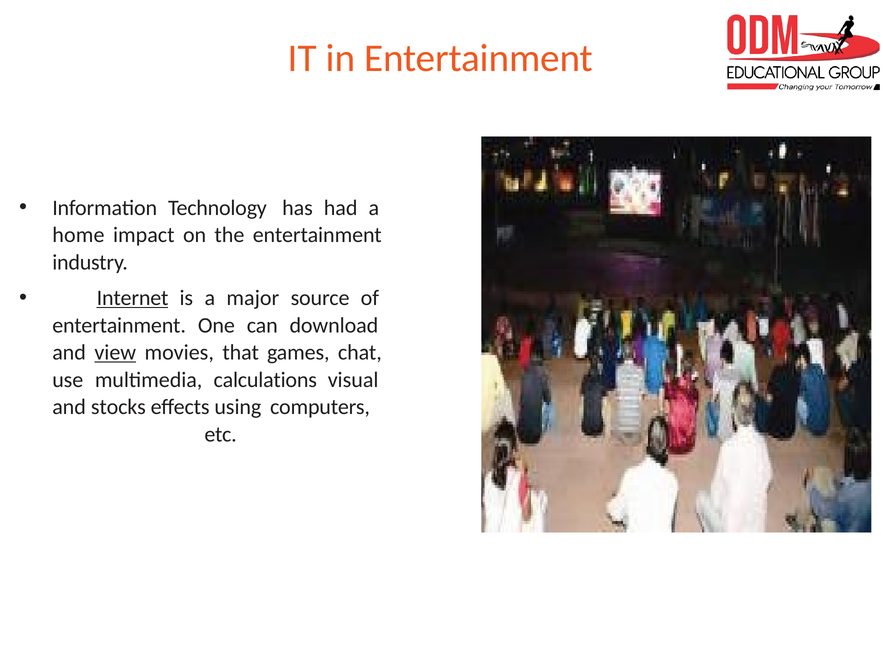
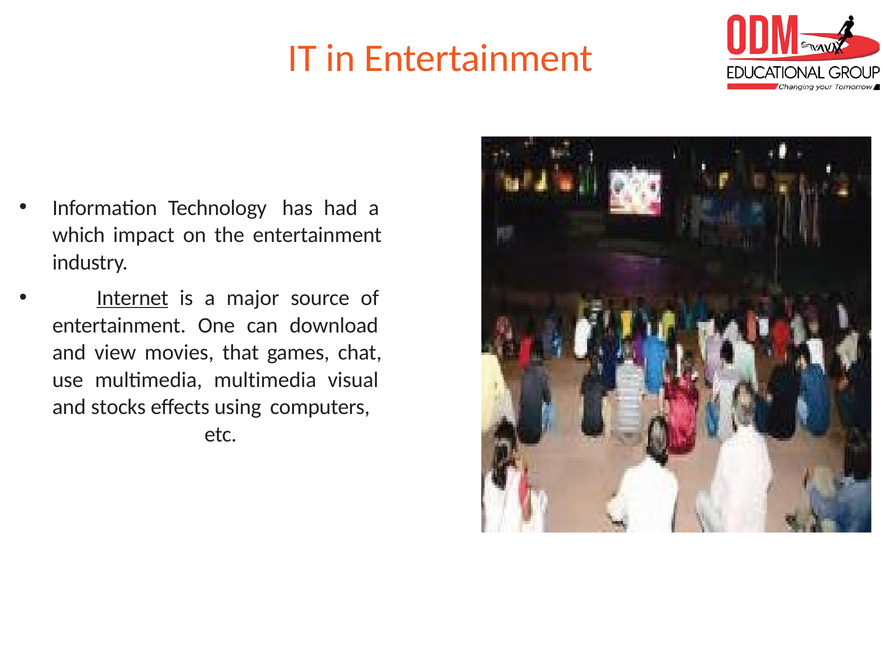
home: home -> which
view underline: present -> none
multimedia calculations: calculations -> multimedia
